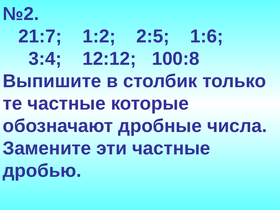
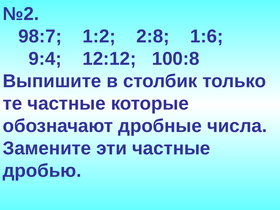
21:7: 21:7 -> 98:7
2:5: 2:5 -> 2:8
3:4: 3:4 -> 9:4
